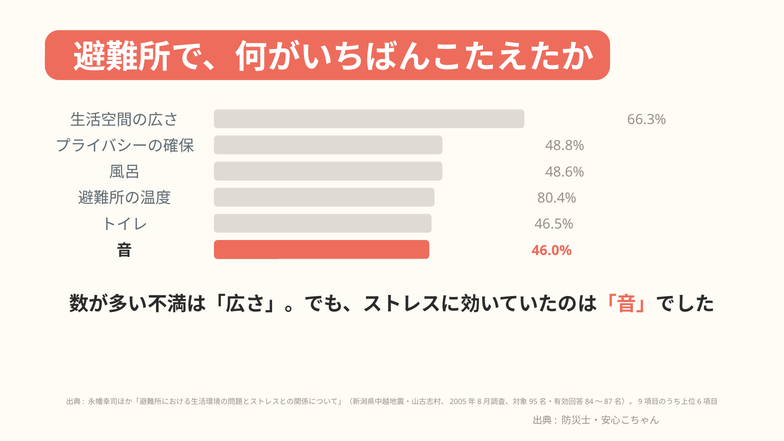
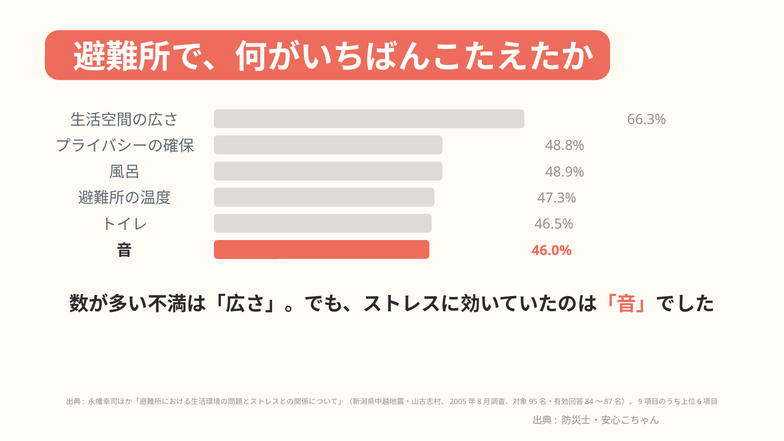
48.6%: 48.6% -> 48.9%
80.4%: 80.4% -> 47.3%
